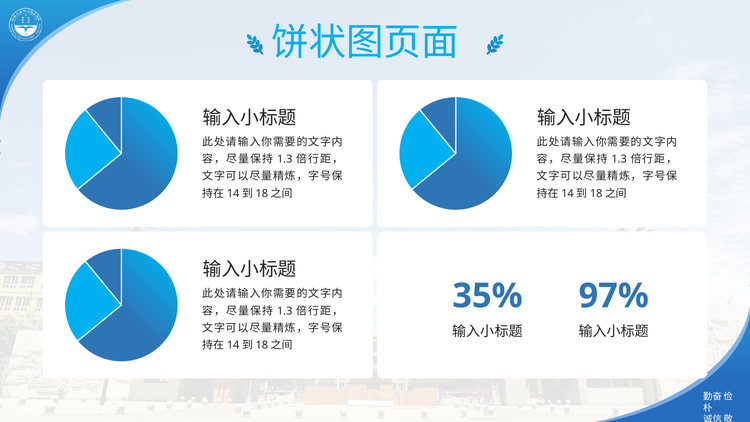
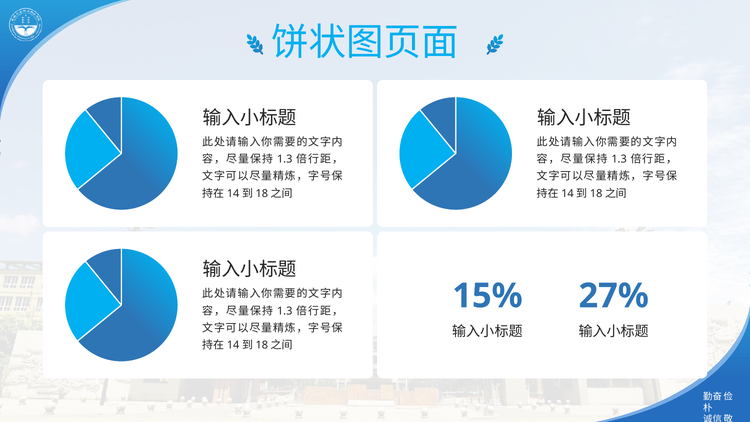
35%: 35% -> 15%
97%: 97% -> 27%
